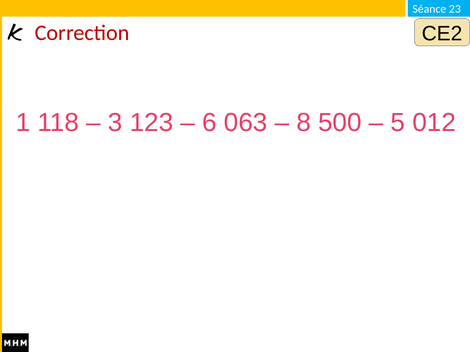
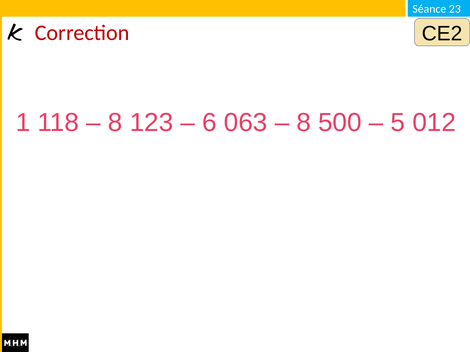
3 at (115, 123): 3 -> 8
